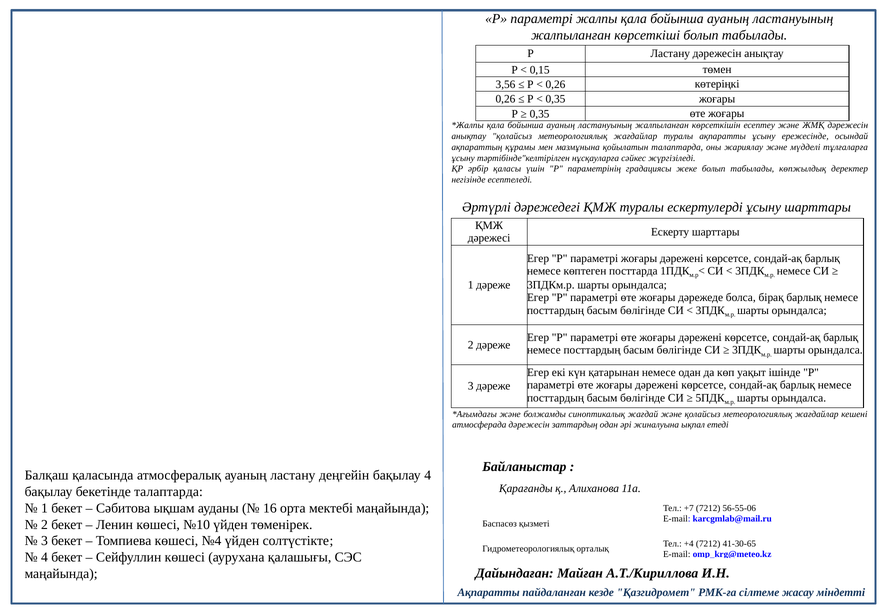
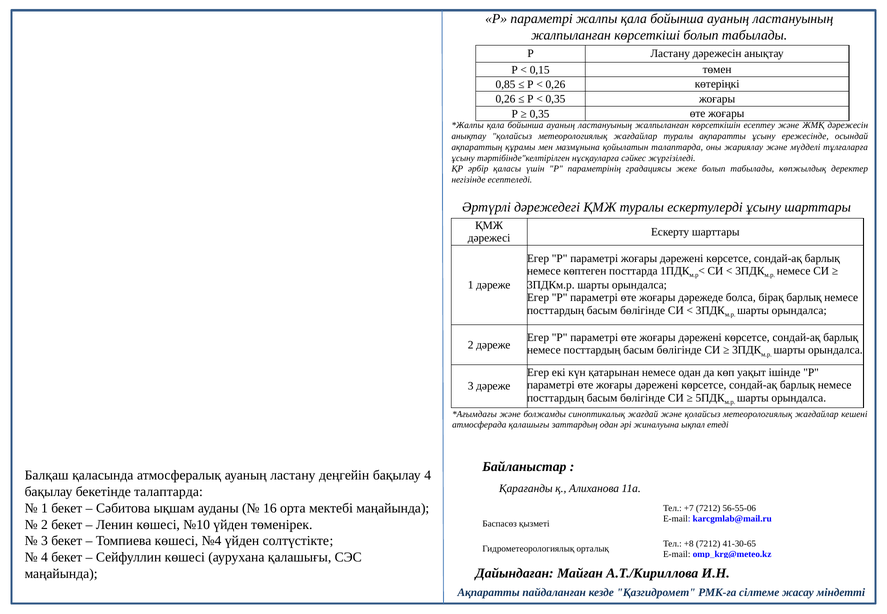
3,56: 3,56 -> 0,85
атмосферада дәрежесін: дәрежесін -> қалашығы
+4: +4 -> +8
